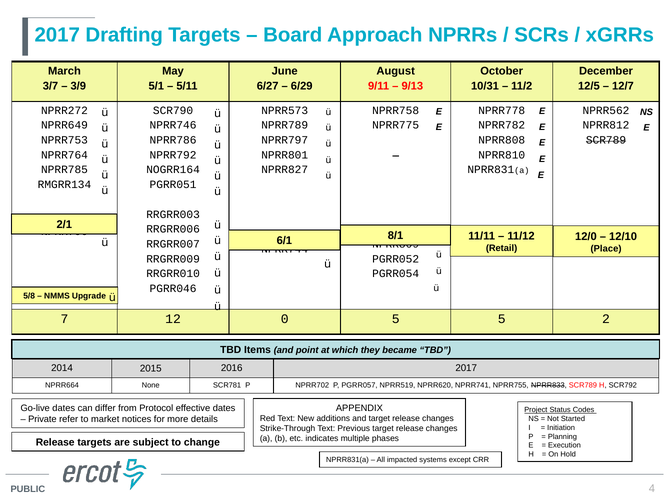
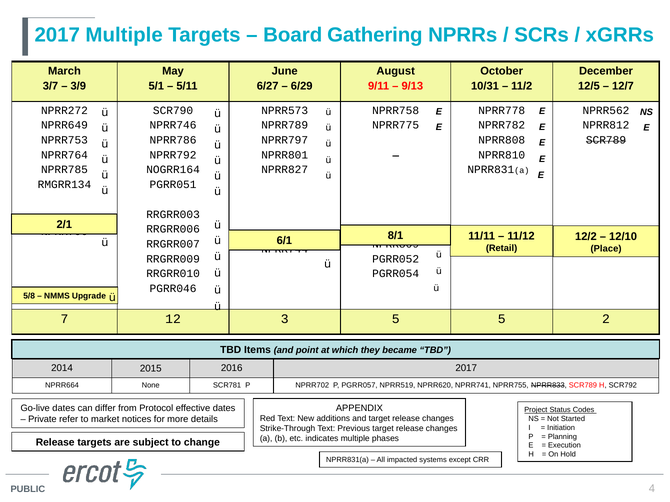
2017 Drafting: Drafting -> Multiple
Approach: Approach -> Gathering
12/0: 12/0 -> 12/2
0: 0 -> 3
